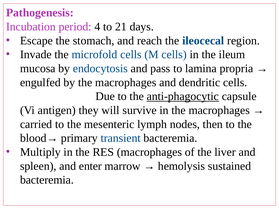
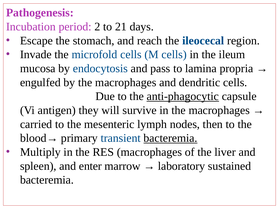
4: 4 -> 2
bacteremia at (170, 138) underline: none -> present
hemolysis: hemolysis -> laboratory
